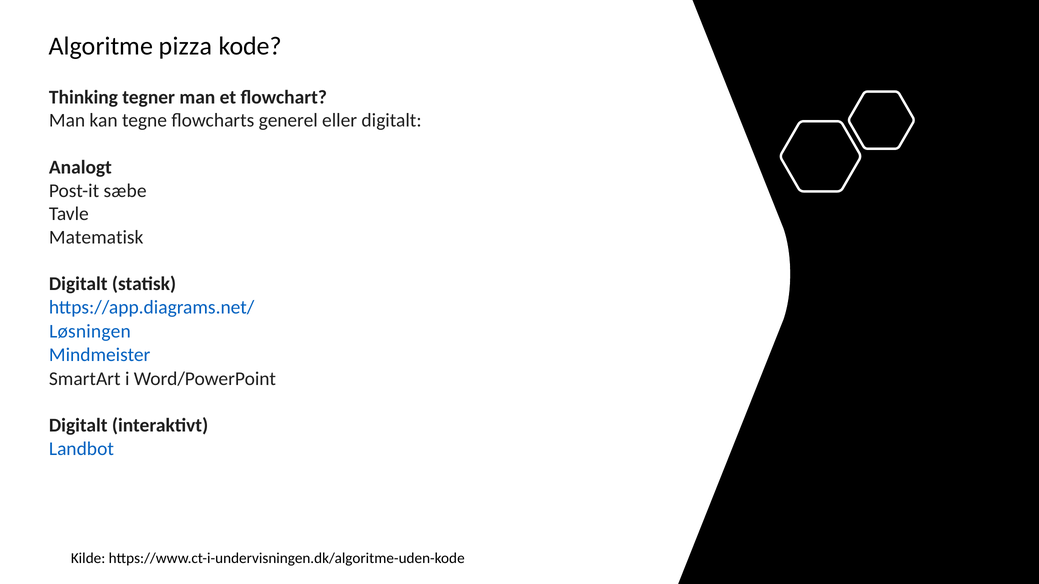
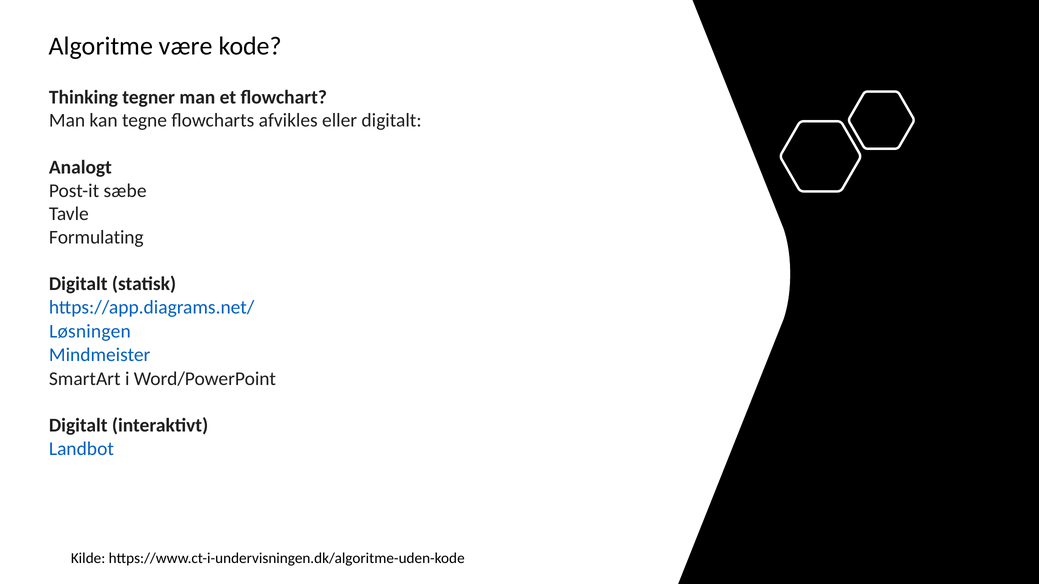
pizza: pizza -> være
generel: generel -> afvikles
Matematisk: Matematisk -> Formulating
